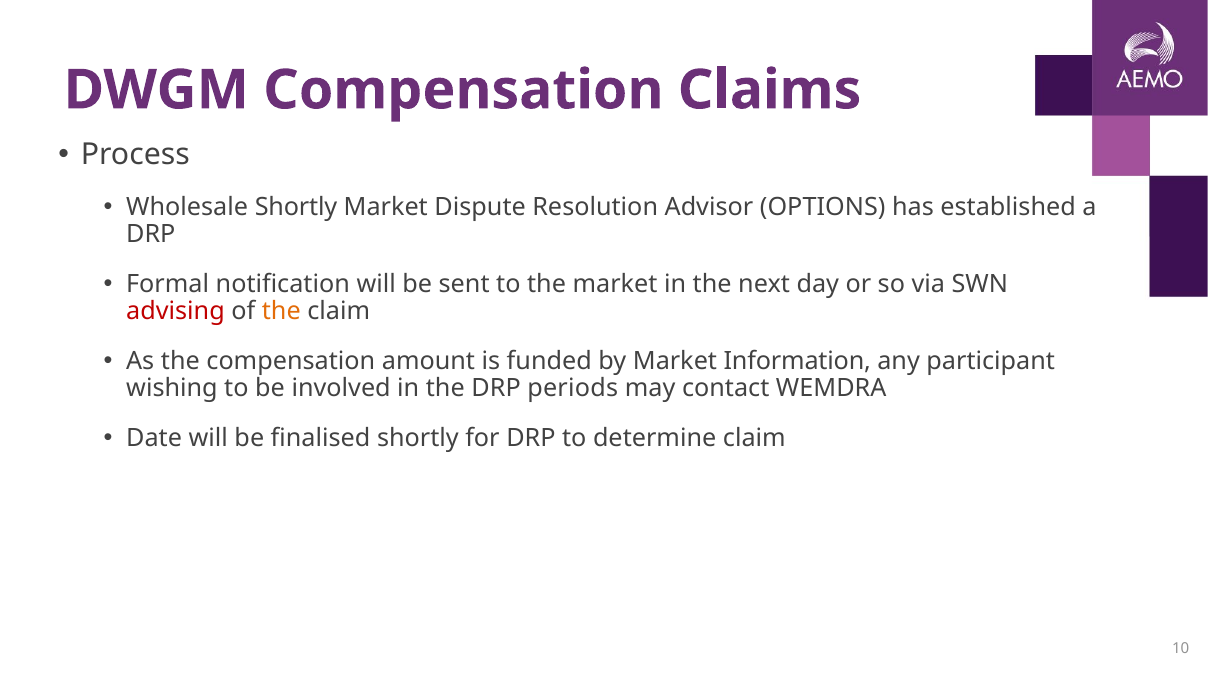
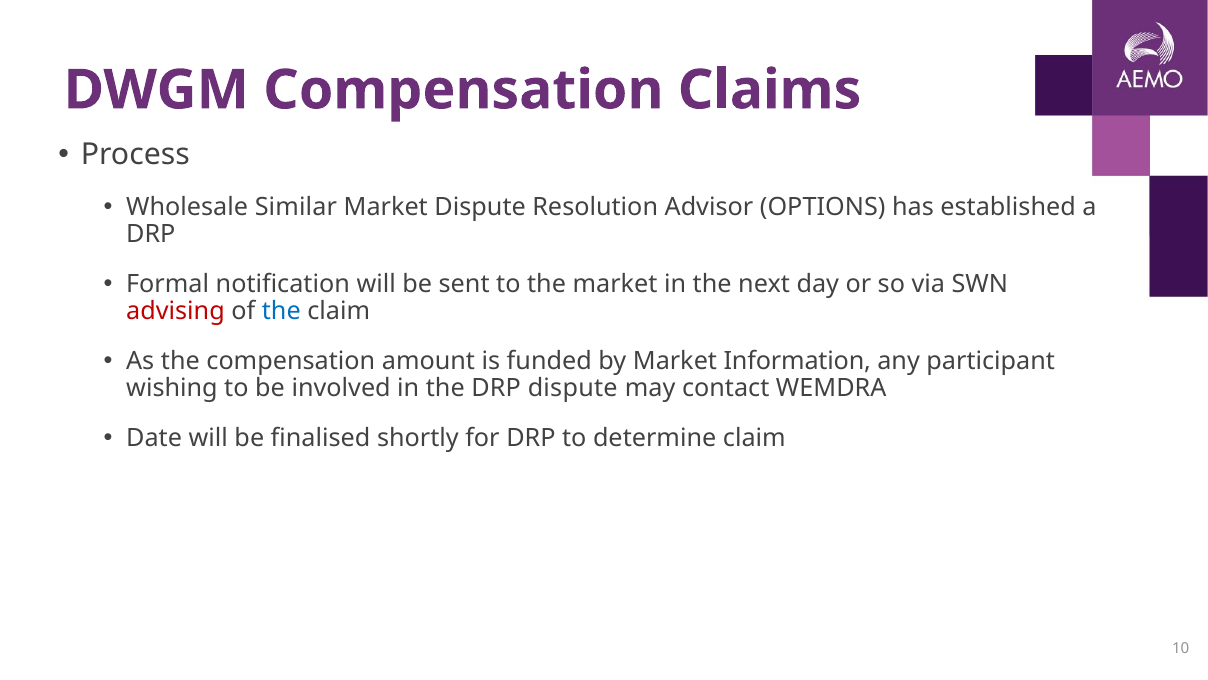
Wholesale Shortly: Shortly -> Similar
the at (281, 311) colour: orange -> blue
DRP periods: periods -> dispute
